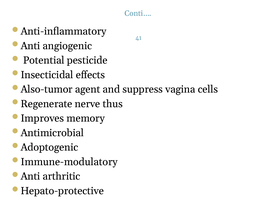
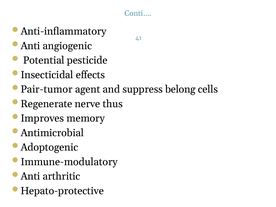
Also-tumor: Also-tumor -> Pair-tumor
vagina: vagina -> belong
